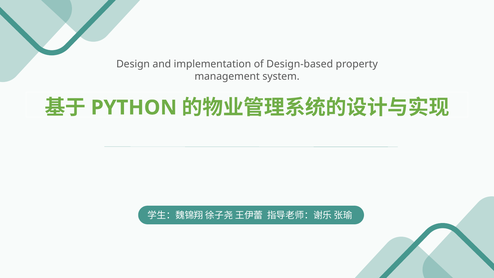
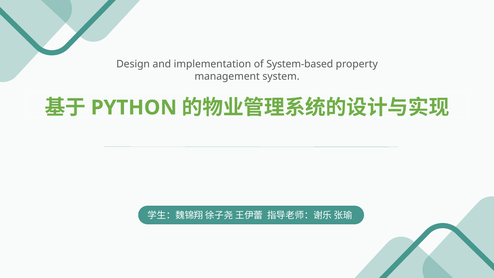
Design-based: Design-based -> System-based
